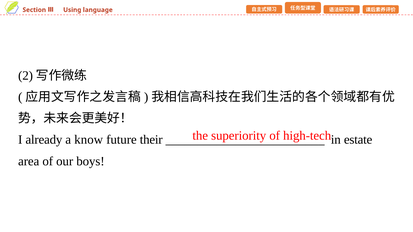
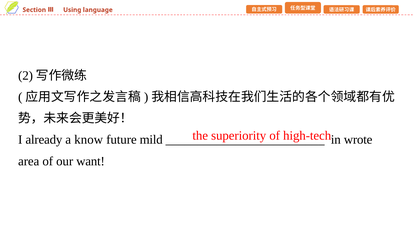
their: their -> mild
estate: estate -> wrote
boys: boys -> want
